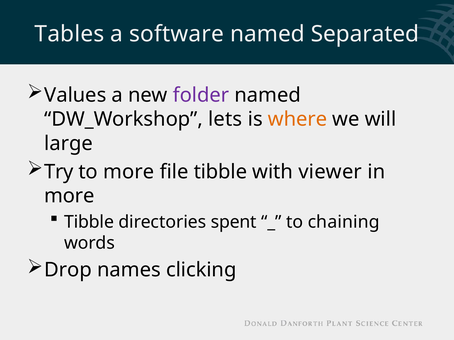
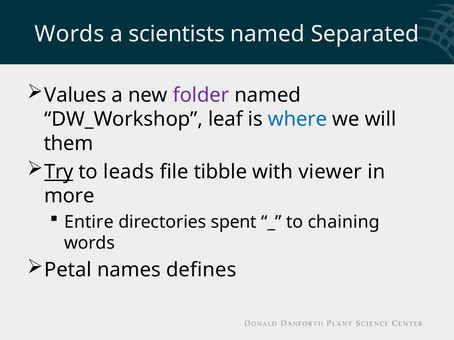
Tables at (69, 34): Tables -> Words
software: software -> scientists
lets: lets -> leaf
where colour: orange -> blue
large: large -> them
Try underline: none -> present
to more: more -> leads
Tibble at (89, 222): Tibble -> Entire
Drop: Drop -> Petal
clicking: clicking -> defines
